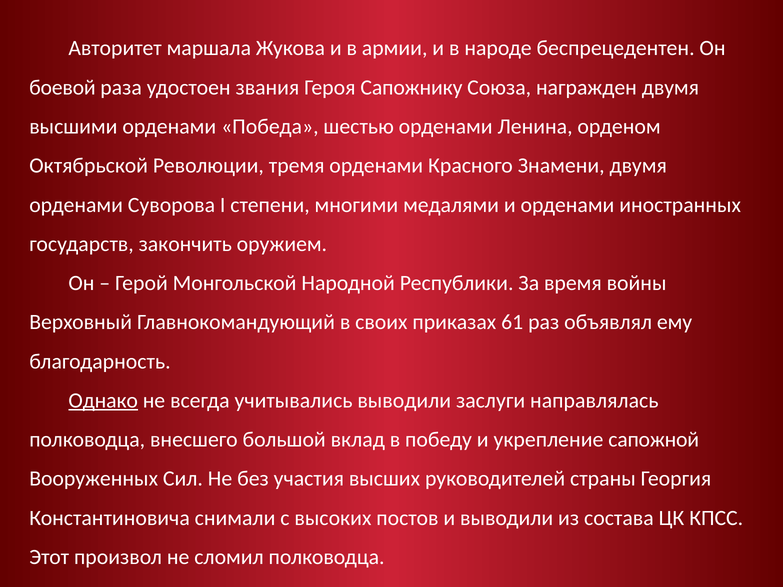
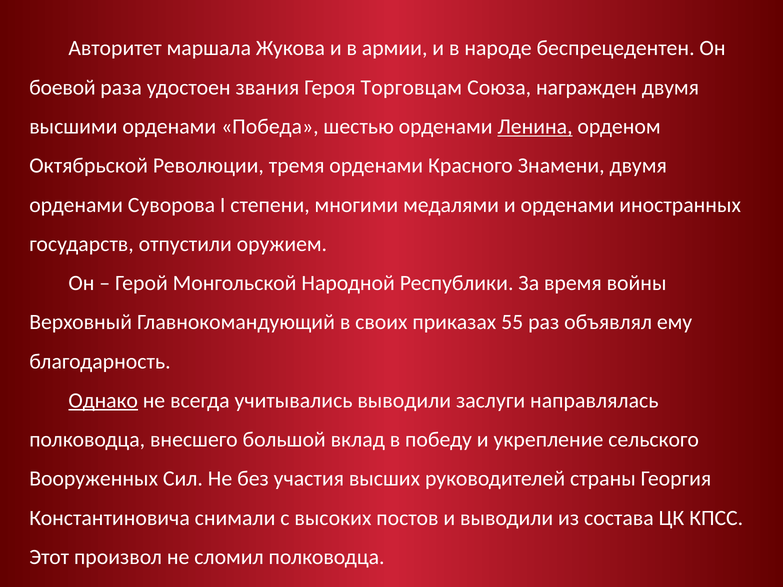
Сапожнику: Сапожнику -> Торговцам
Ленина underline: none -> present
закончить: закончить -> отпустили
61: 61 -> 55
сапожной: сапожной -> сельского
